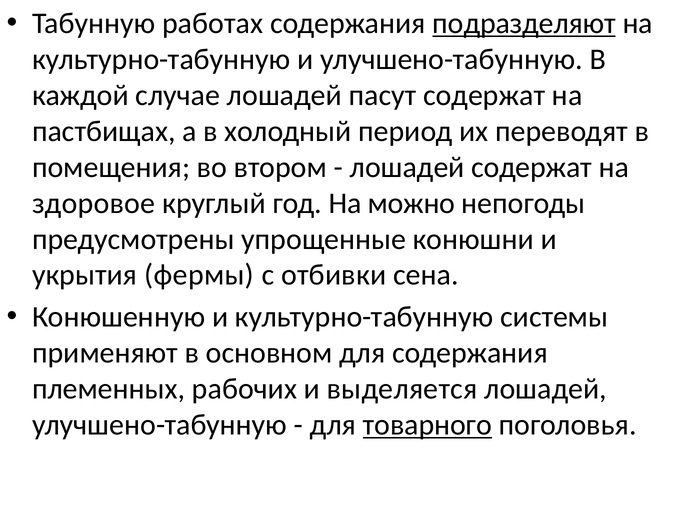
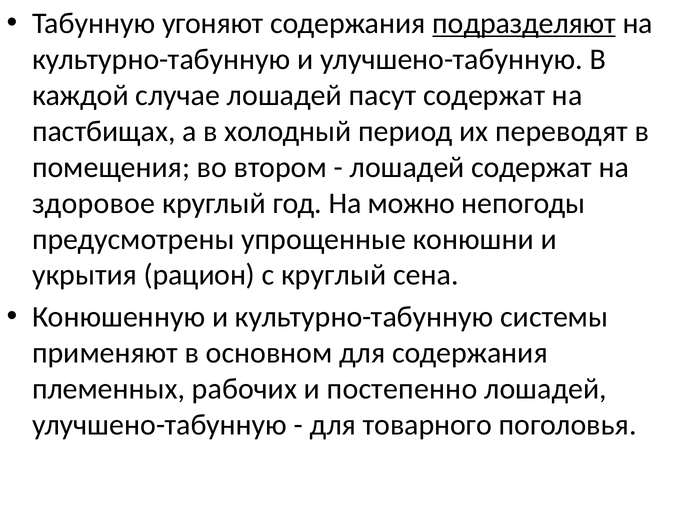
работах: работах -> угоняют
фермы: фермы -> рацион
с отбивки: отбивки -> круглый
выделяется: выделяется -> постепенно
товарного underline: present -> none
